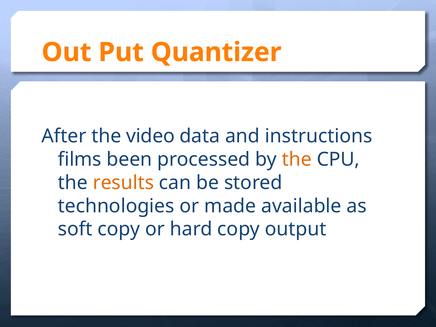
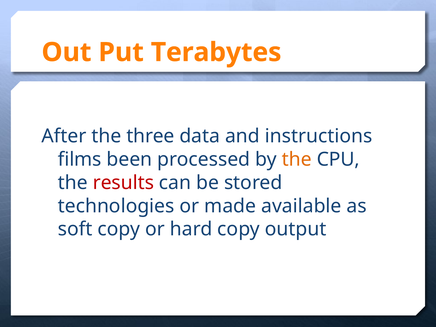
Quantizer: Quantizer -> Terabytes
video: video -> three
results colour: orange -> red
